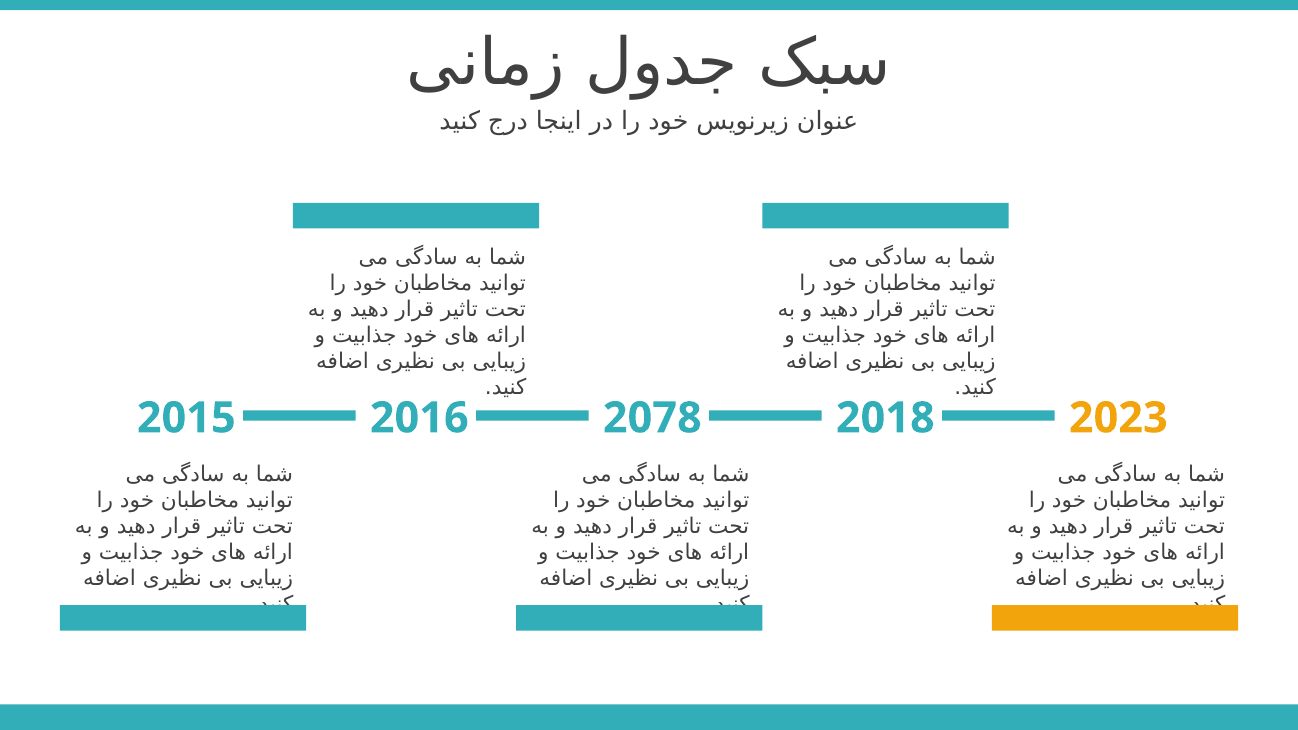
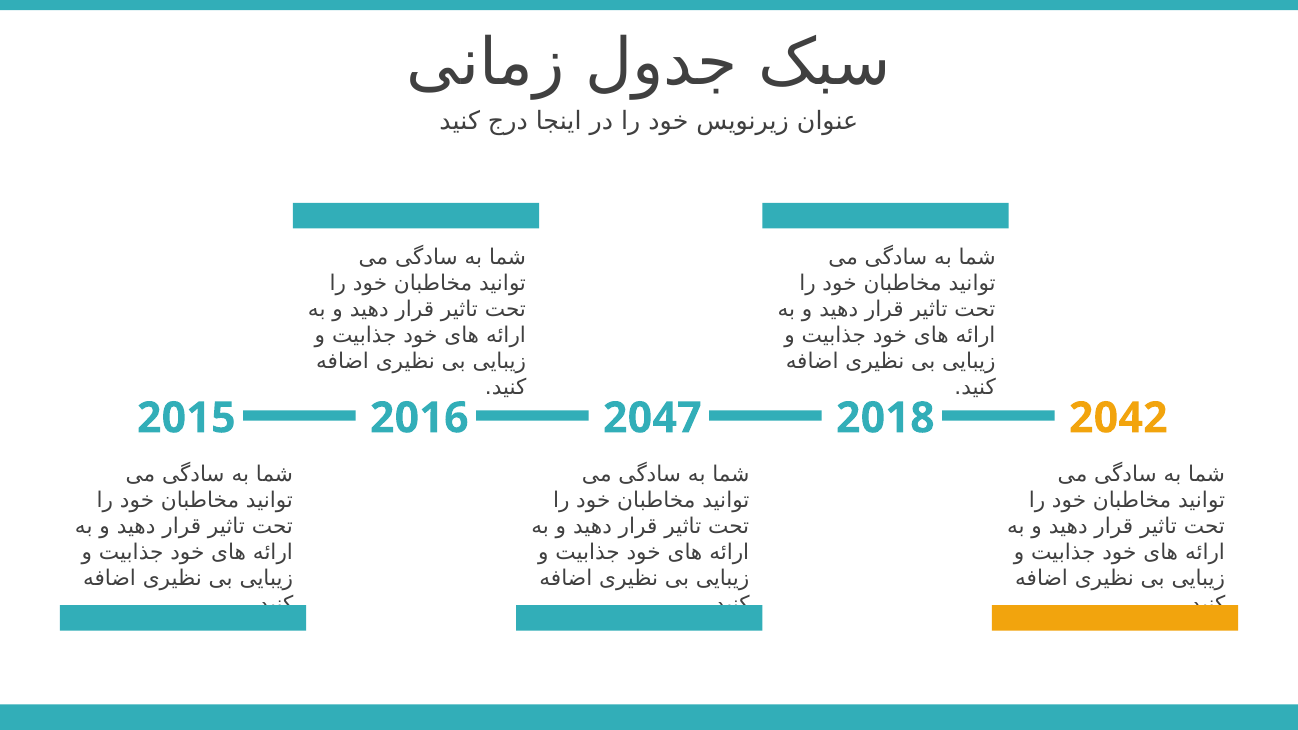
2078: 2078 -> 2047
2023: 2023 -> 2042
